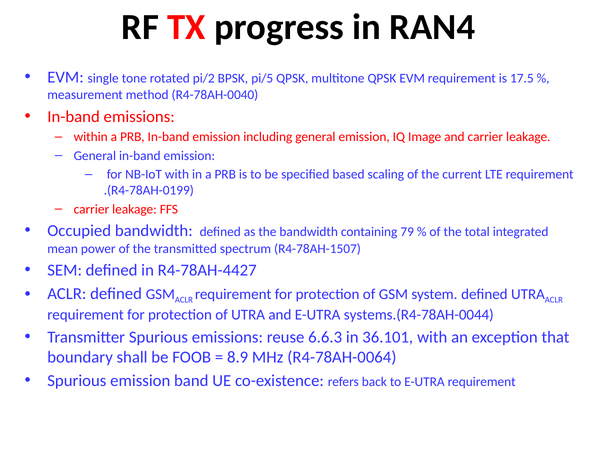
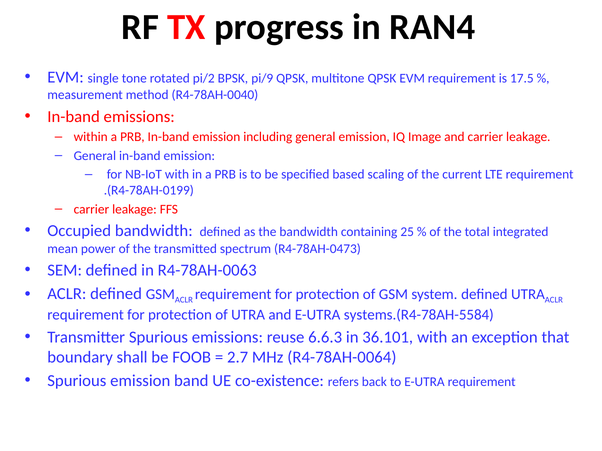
pi/5: pi/5 -> pi/9
79: 79 -> 25
R4-78AH-1507: R4-78AH-1507 -> R4-78AH-0473
R4-78AH-4427: R4-78AH-4427 -> R4-78AH-0063
systems.(R4-78AH-0044: systems.(R4-78AH-0044 -> systems.(R4-78AH-5584
8.9: 8.9 -> 2.7
